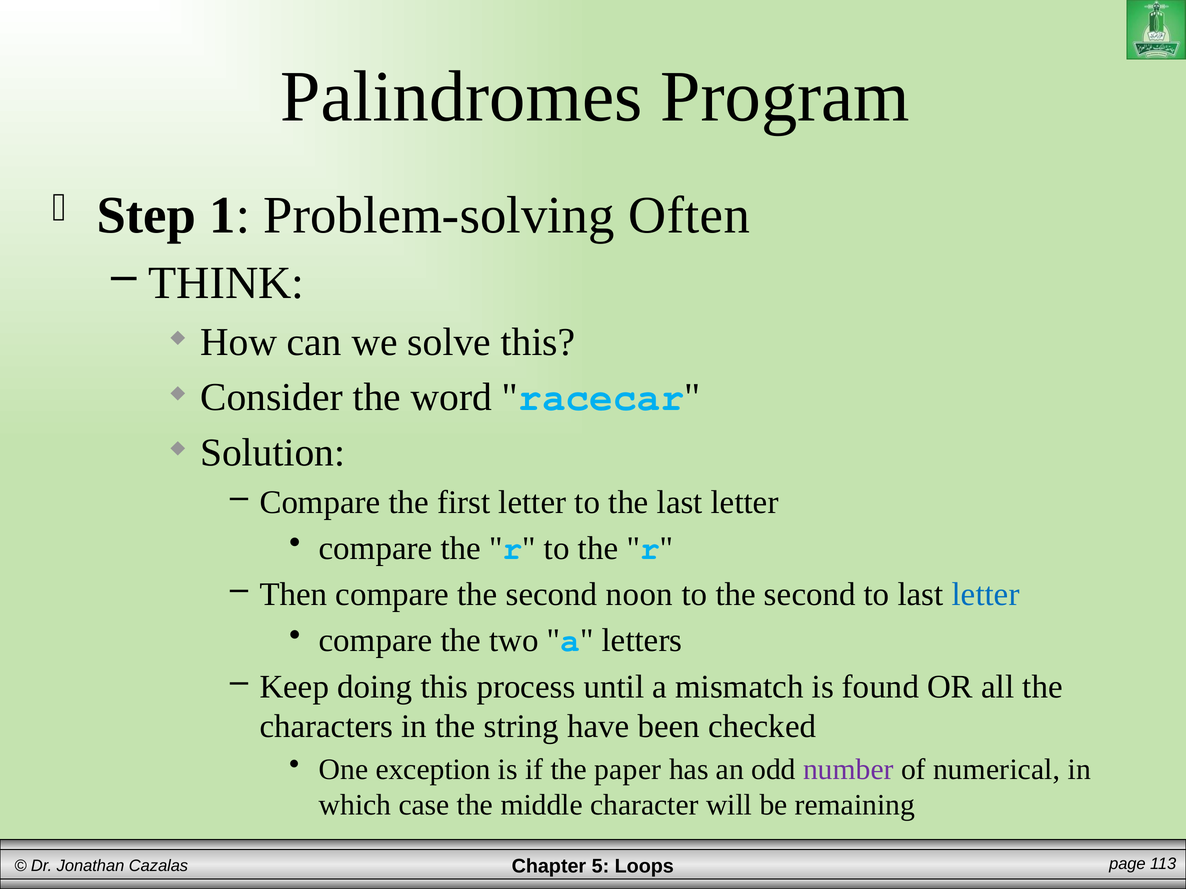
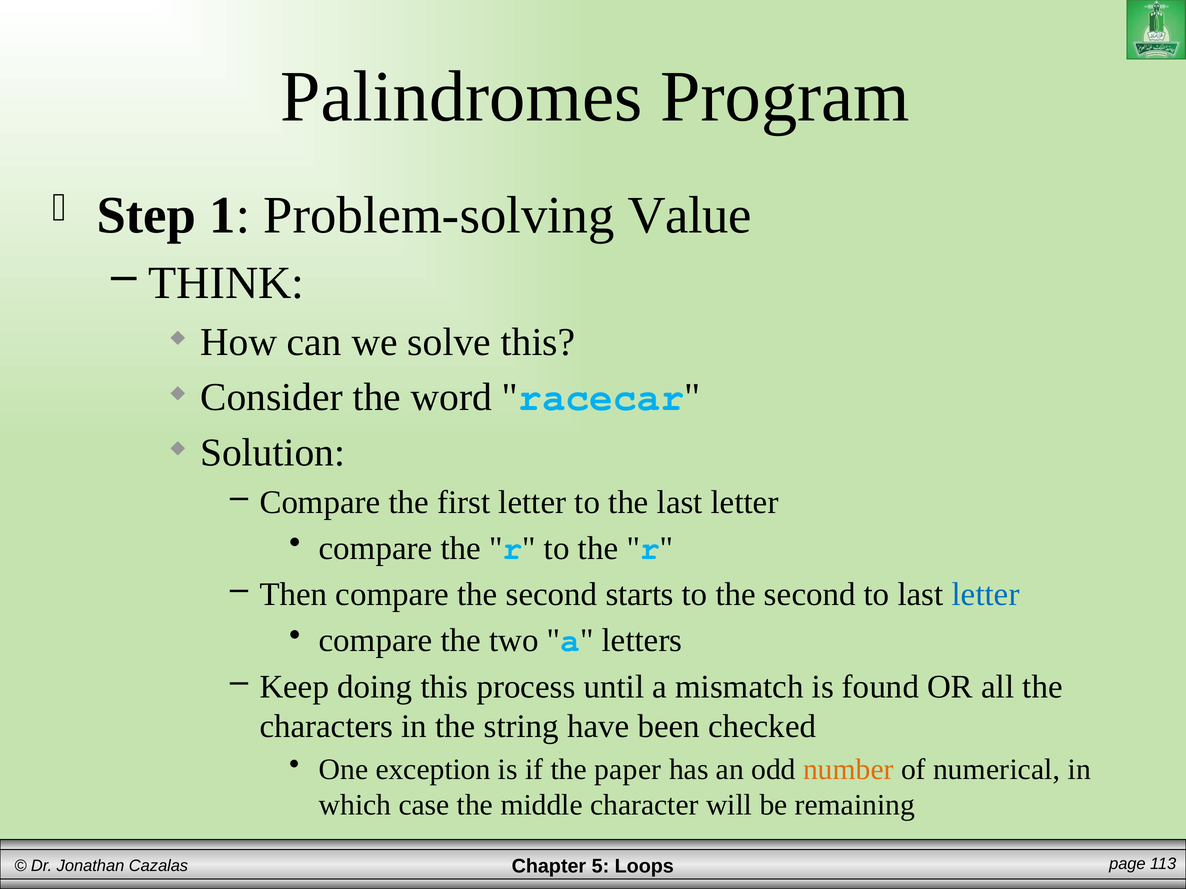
Often: Often -> Value
noon: noon -> starts
number colour: purple -> orange
